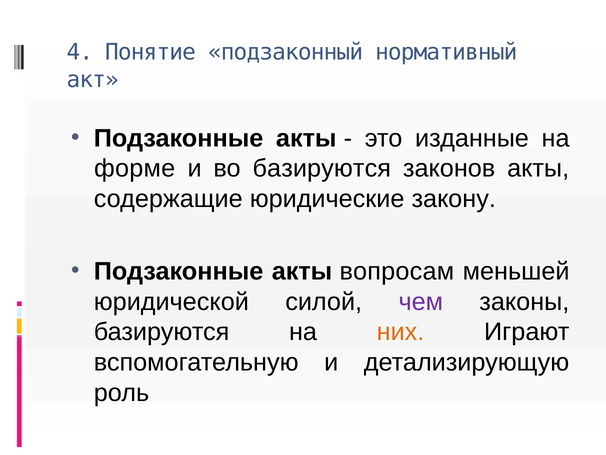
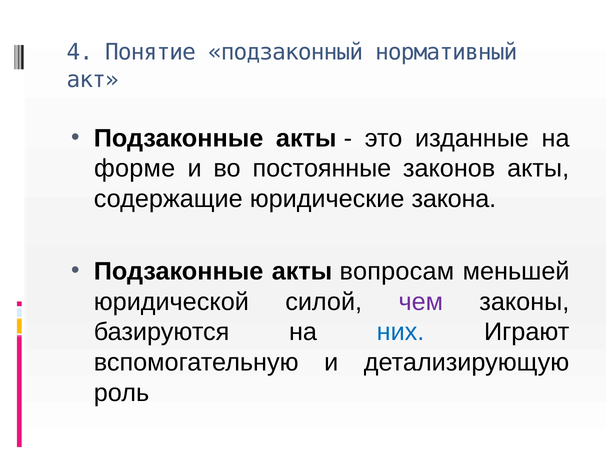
во базируются: базируются -> постоянные
закону: закону -> закона
них colour: orange -> blue
